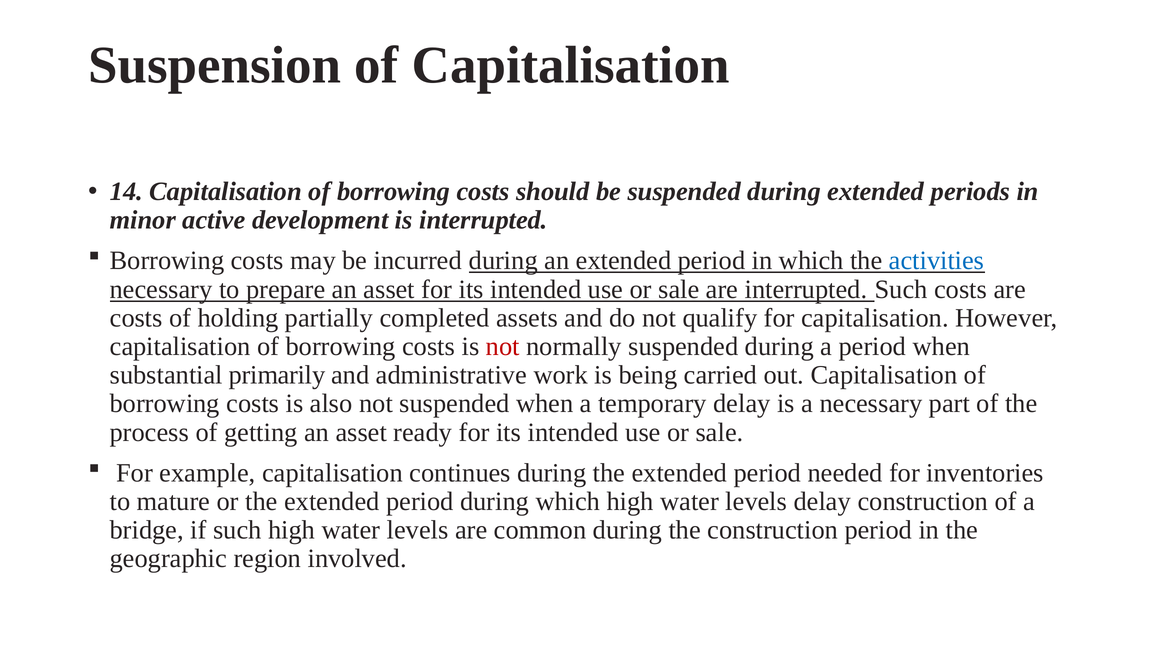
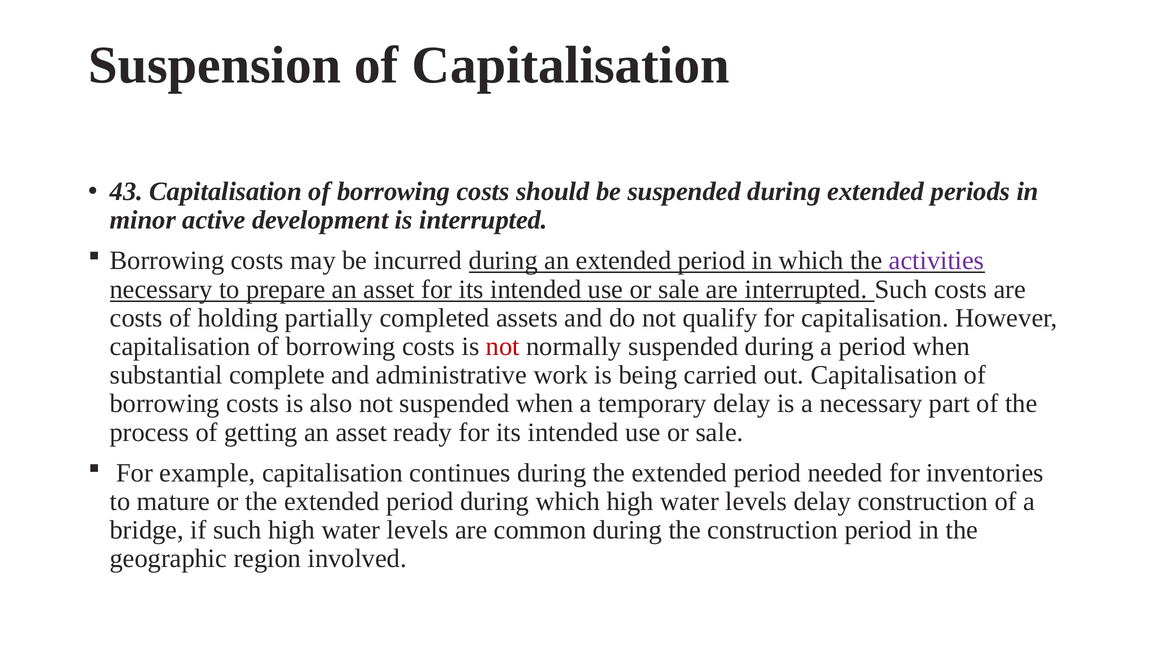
14: 14 -> 43
activities colour: blue -> purple
primarily: primarily -> complete
